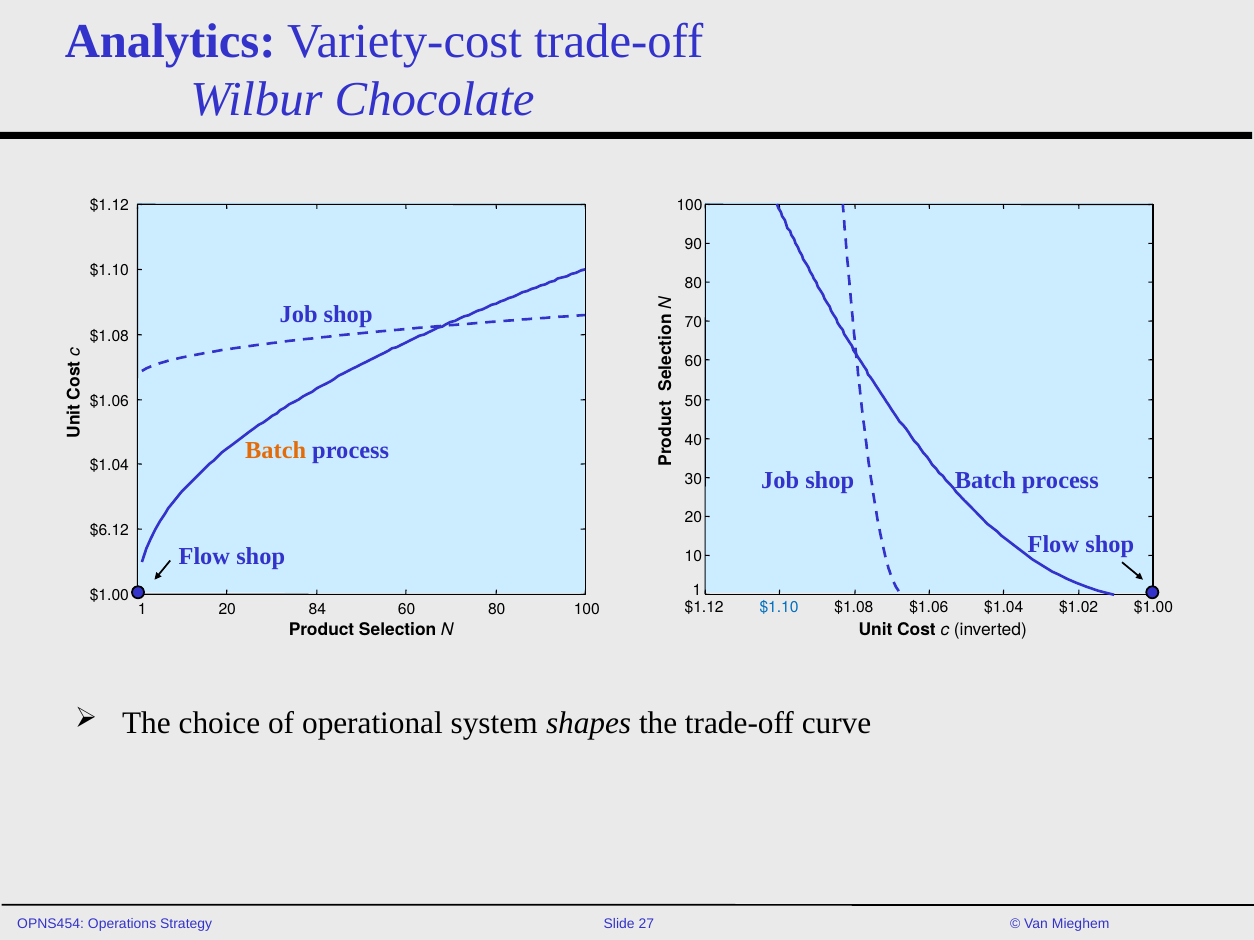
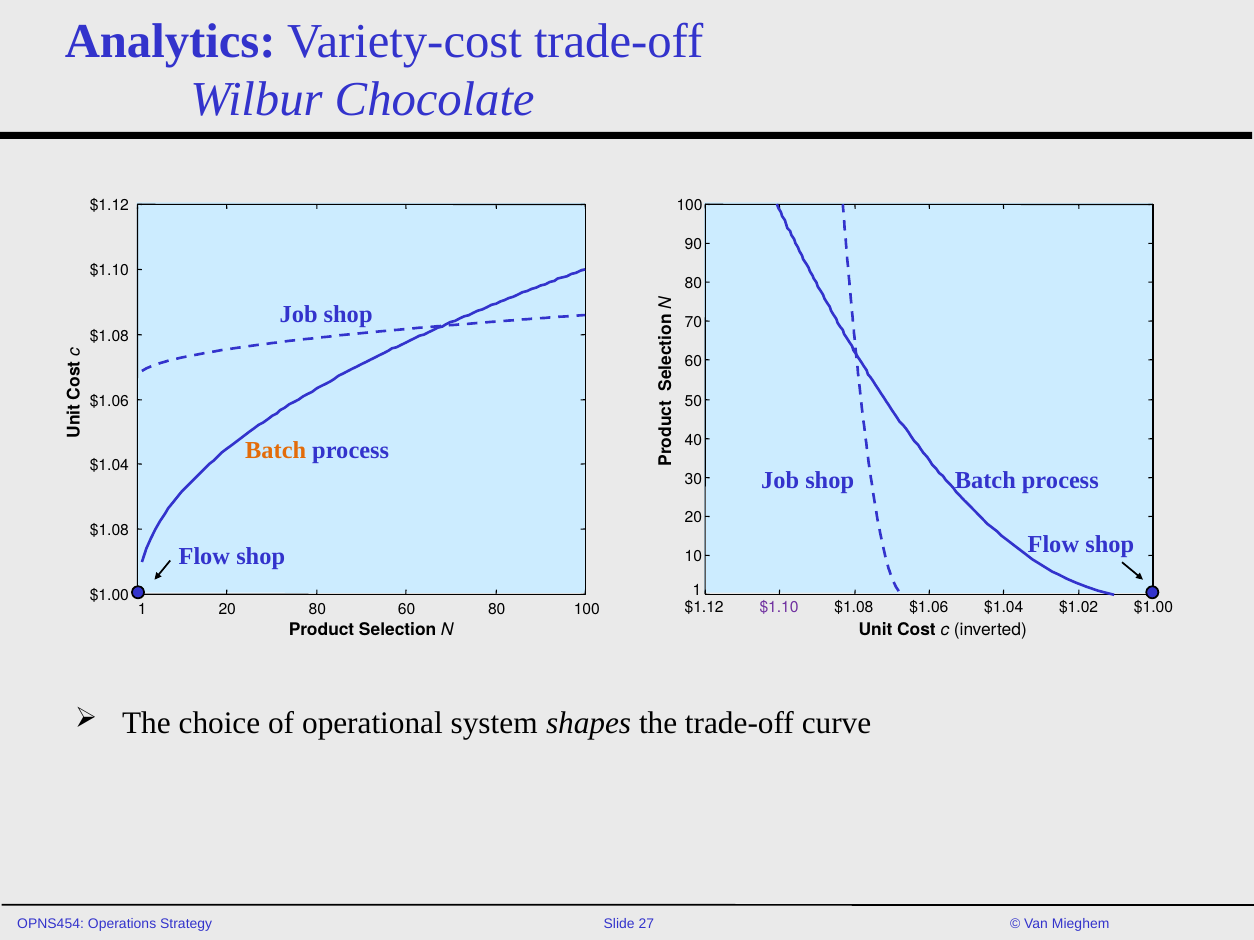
$6.12 at (109, 531): $6.12 -> $1.08
$1.10 at (779, 608) colour: blue -> purple
20 84: 84 -> 80
